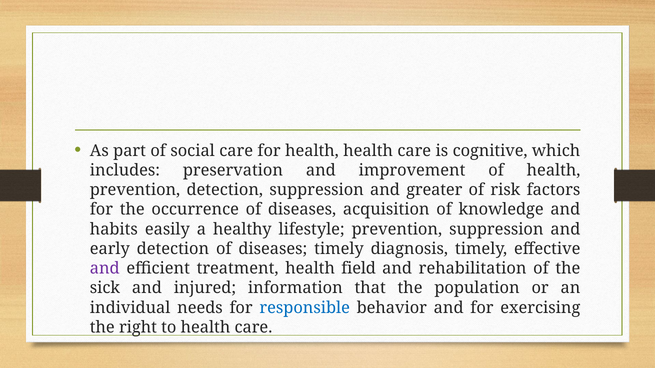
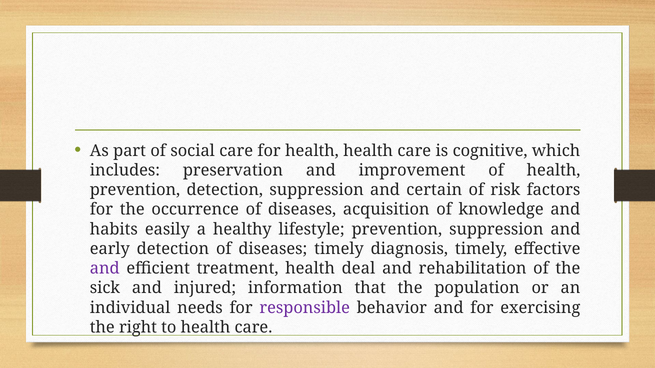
greater: greater -> certain
field: field -> deal
responsible colour: blue -> purple
